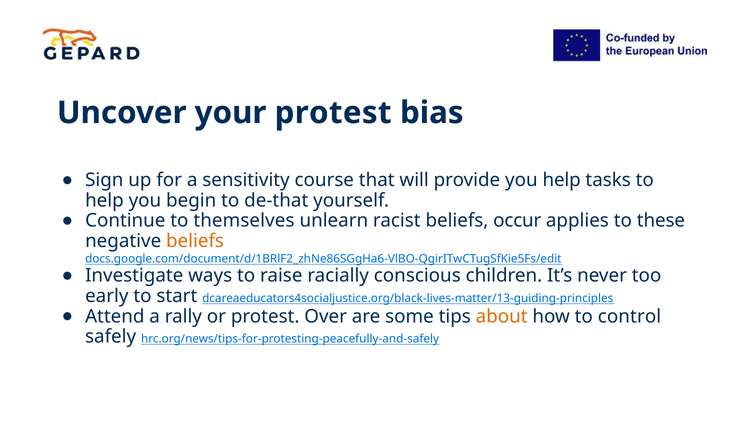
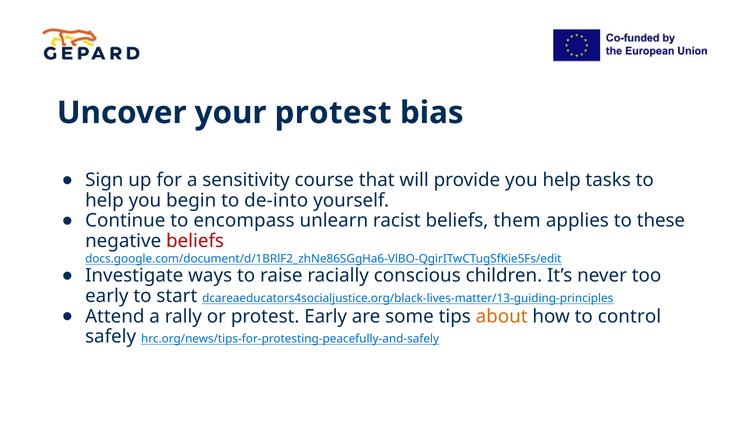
de-that: de-that -> de-into
themselves: themselves -> encompass
occur: occur -> them
beliefs at (195, 241) colour: orange -> red
protest Over: Over -> Early
